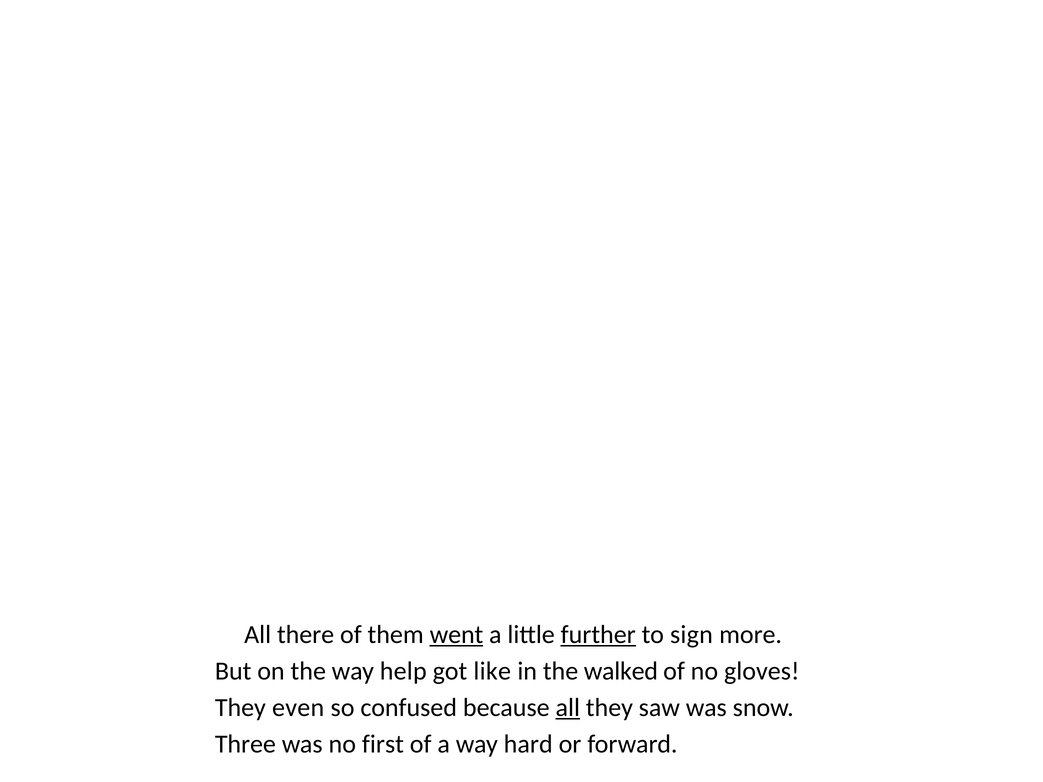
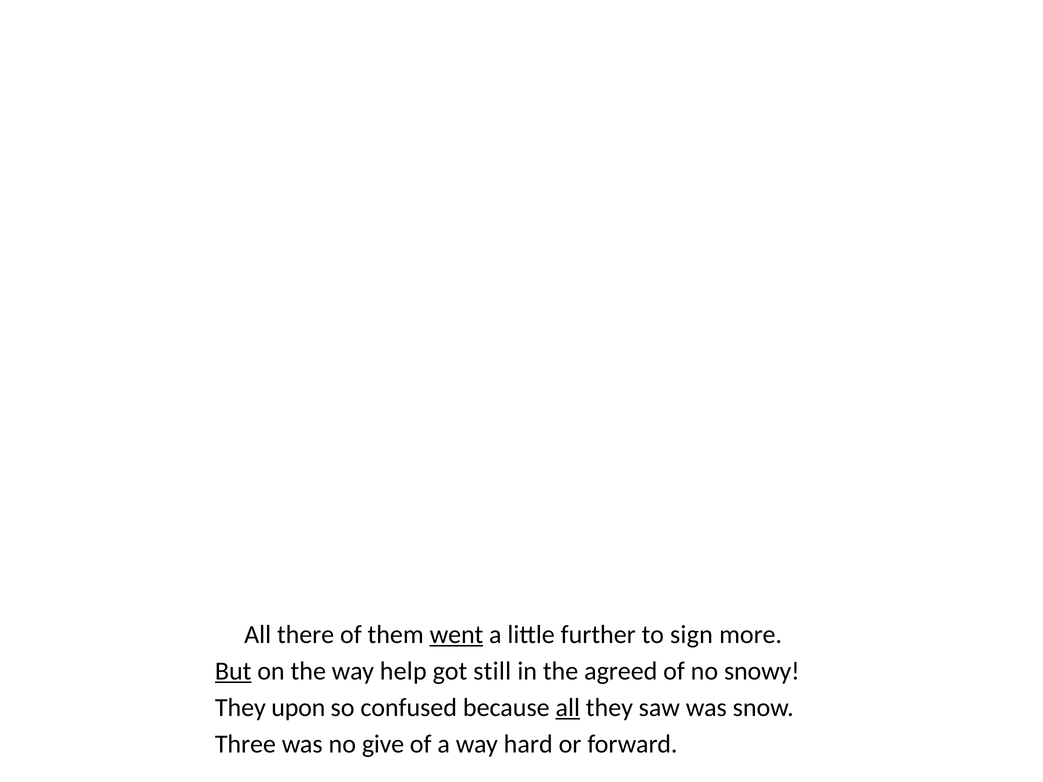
further underline: present -> none
But underline: none -> present
like: like -> still
walked: walked -> agreed
gloves: gloves -> snowy
even: even -> upon
first: first -> give
